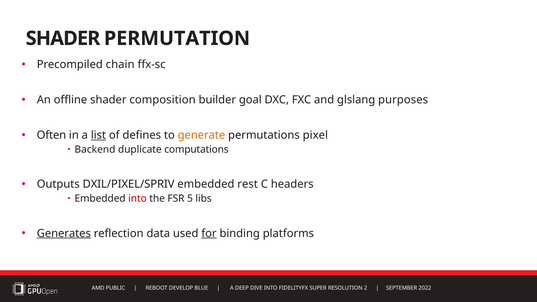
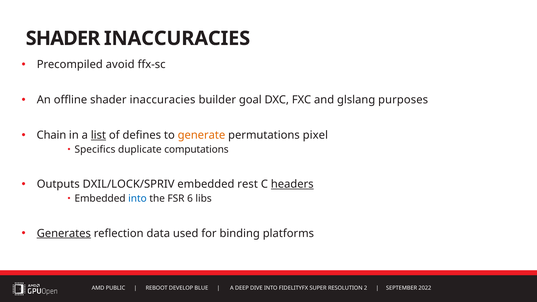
PERMUTATION at (177, 38): PERMUTATION -> INACCURACIES
chain: chain -> avoid
offline shader composition: composition -> inaccuracies
Often: Often -> Chain
Backend: Backend -> Specifics
DXIL/PIXEL/SPRIV: DXIL/PIXEL/SPRIV -> DXIL/LOCK/SPRIV
headers underline: none -> present
into at (137, 199) colour: red -> blue
5: 5 -> 6
for underline: present -> none
